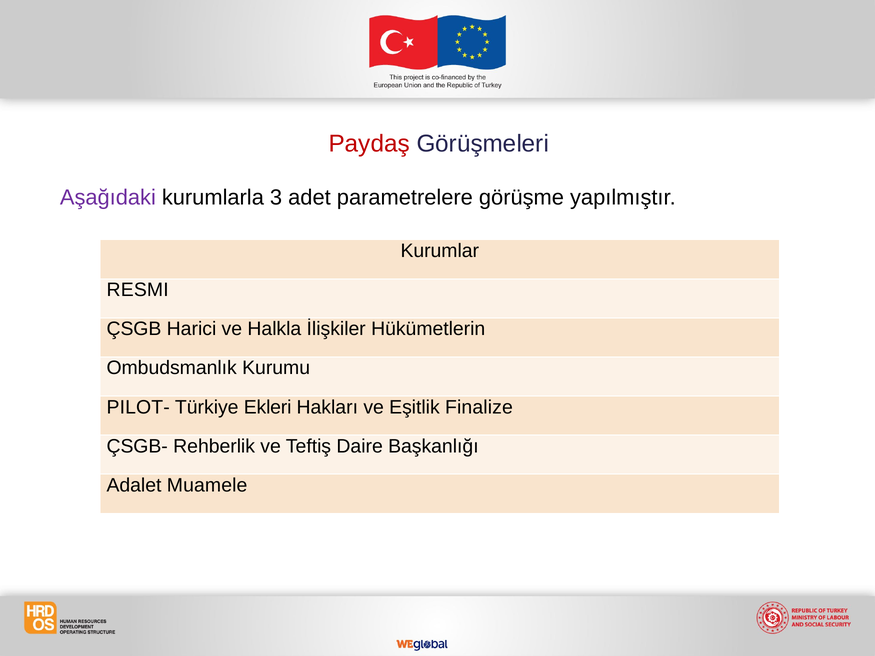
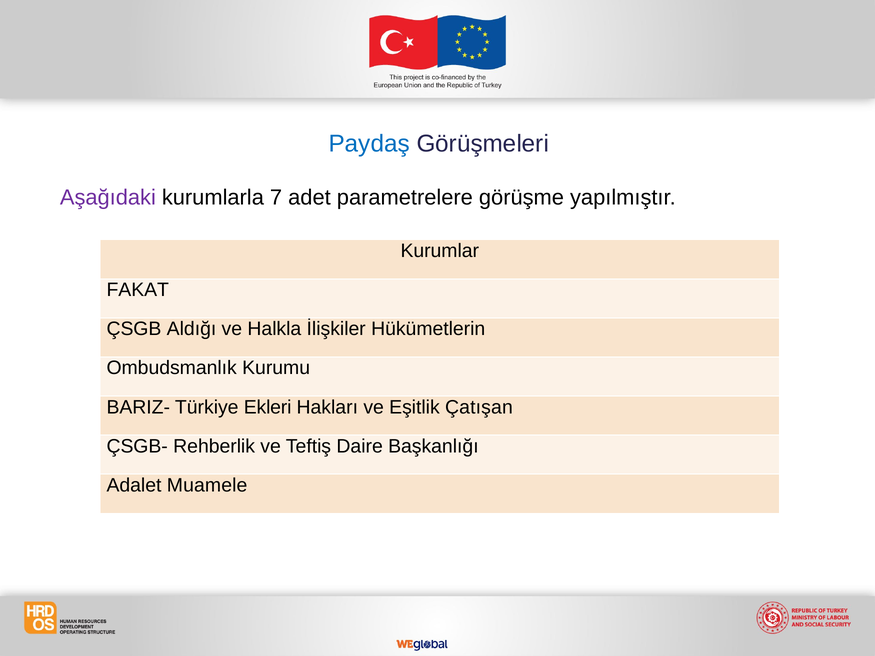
Paydaş colour: red -> blue
3: 3 -> 7
RESMI: RESMI -> FAKAT
Harici: Harici -> Aldığı
PILOT-: PILOT- -> BARIZ-
Finalize: Finalize -> Çatışan
